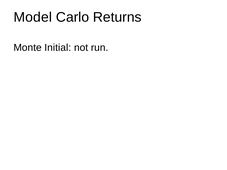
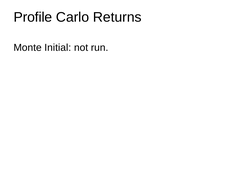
Model: Model -> Profile
